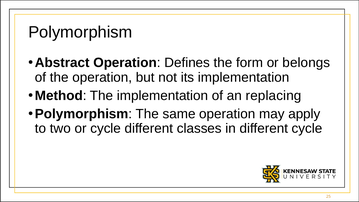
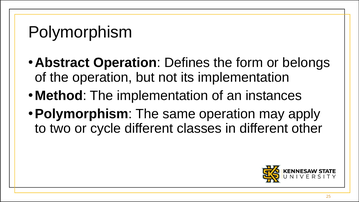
replacing: replacing -> instances
different cycle: cycle -> other
